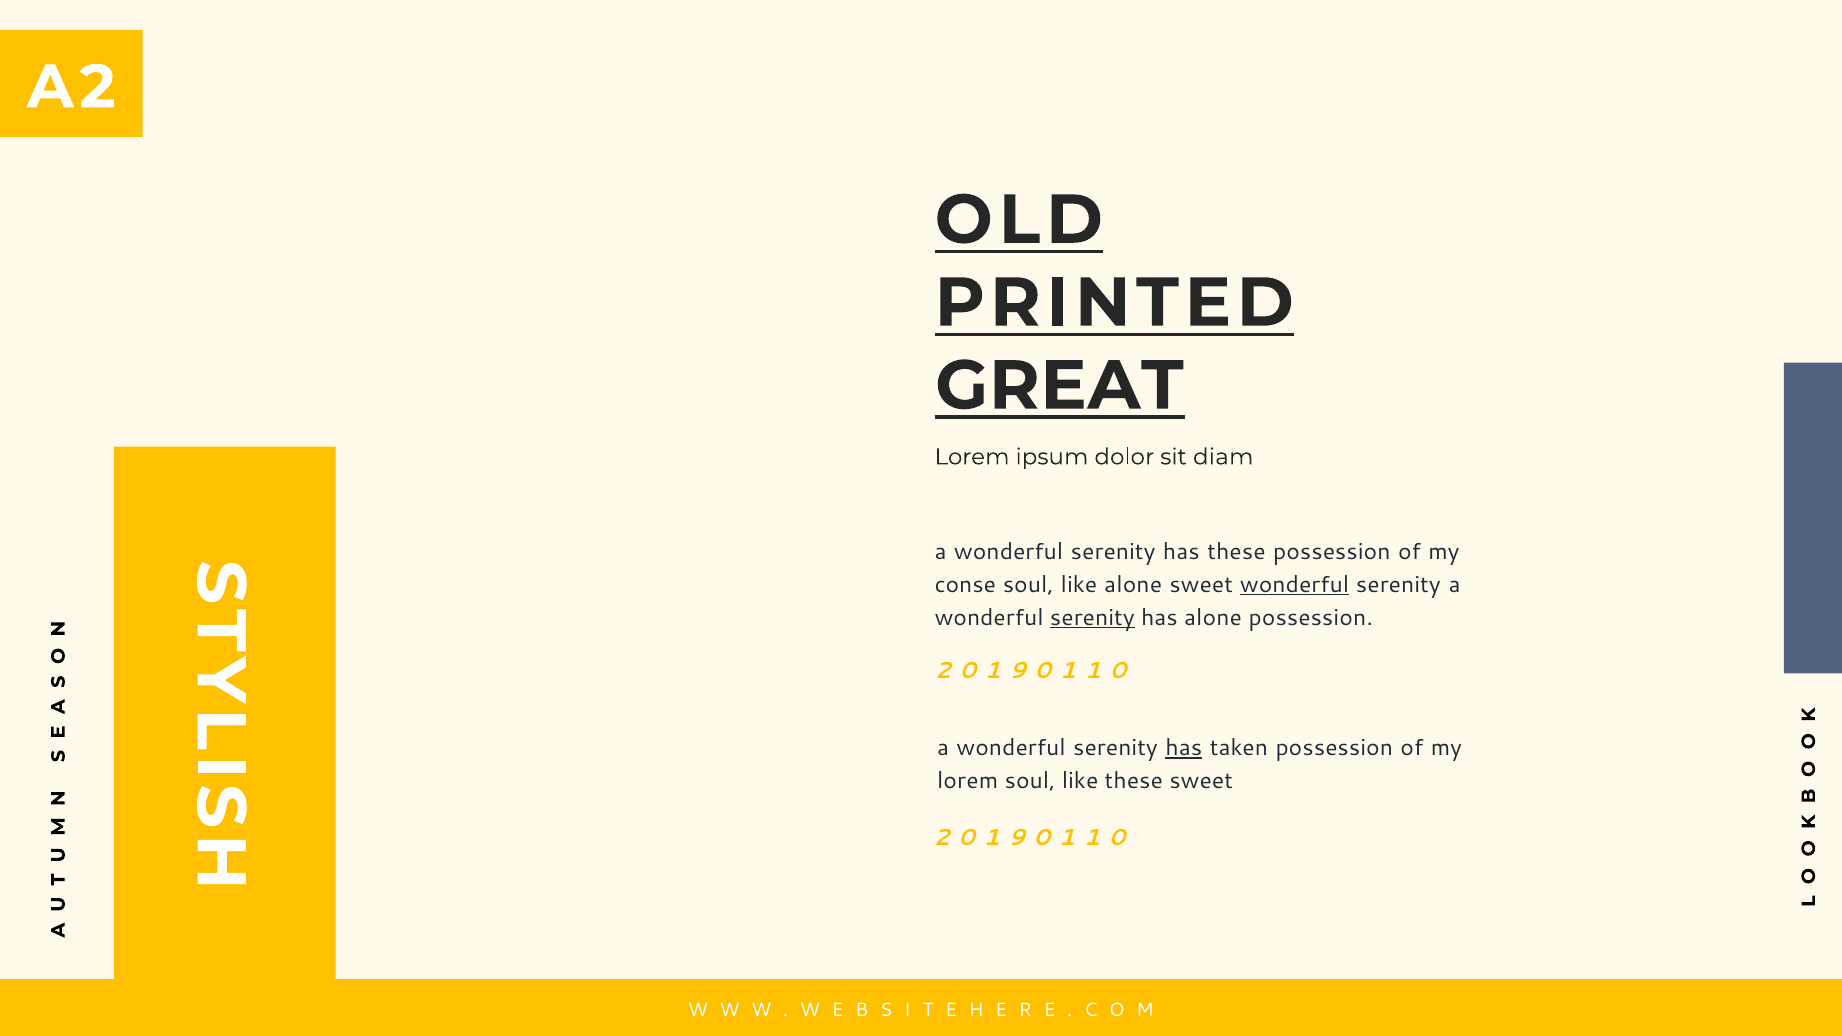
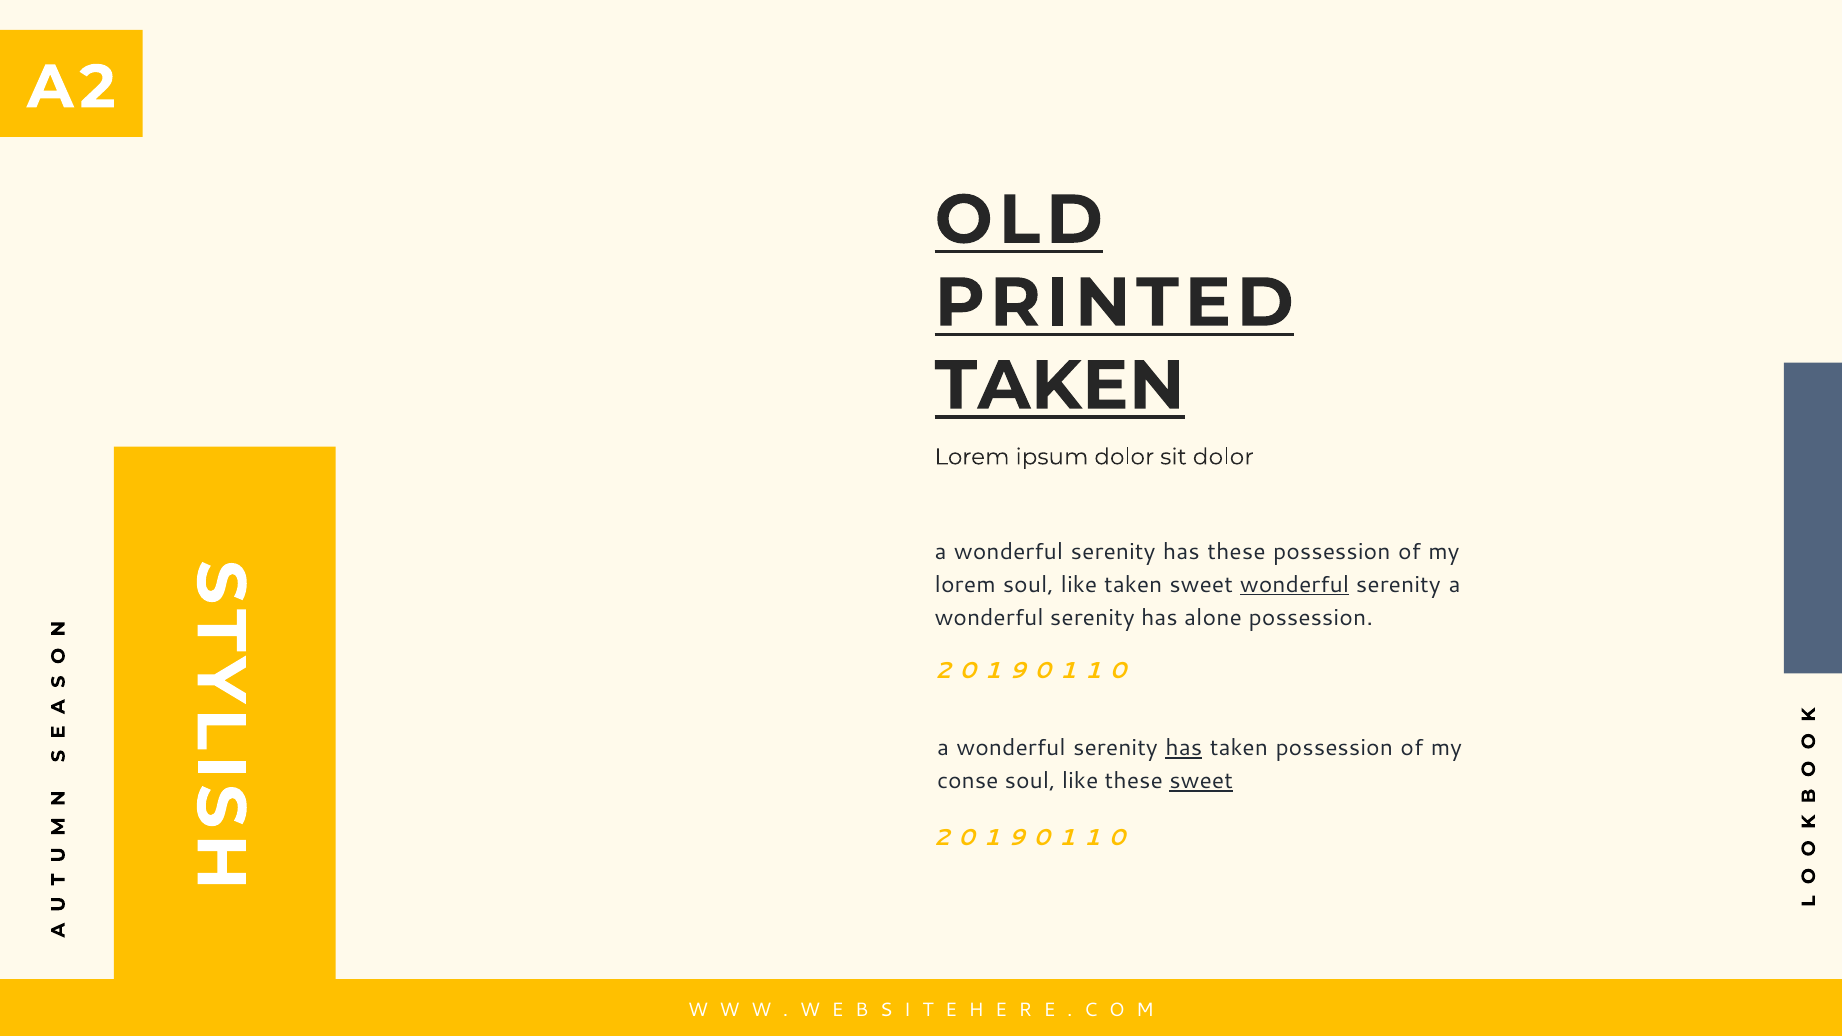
GREAT at (1059, 386): GREAT -> TAKEN
sit diam: diam -> dolor
conse at (965, 585): conse -> lorem
like alone: alone -> taken
serenity at (1092, 618) underline: present -> none
lorem at (968, 781): lorem -> conse
sweet at (1201, 781) underline: none -> present
